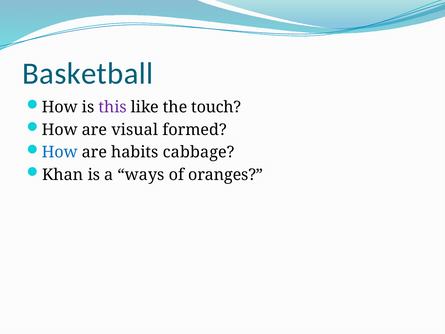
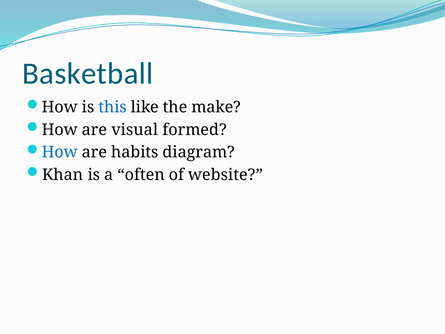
this colour: purple -> blue
touch: touch -> make
cabbage: cabbage -> diagram
ways: ways -> often
oranges: oranges -> website
